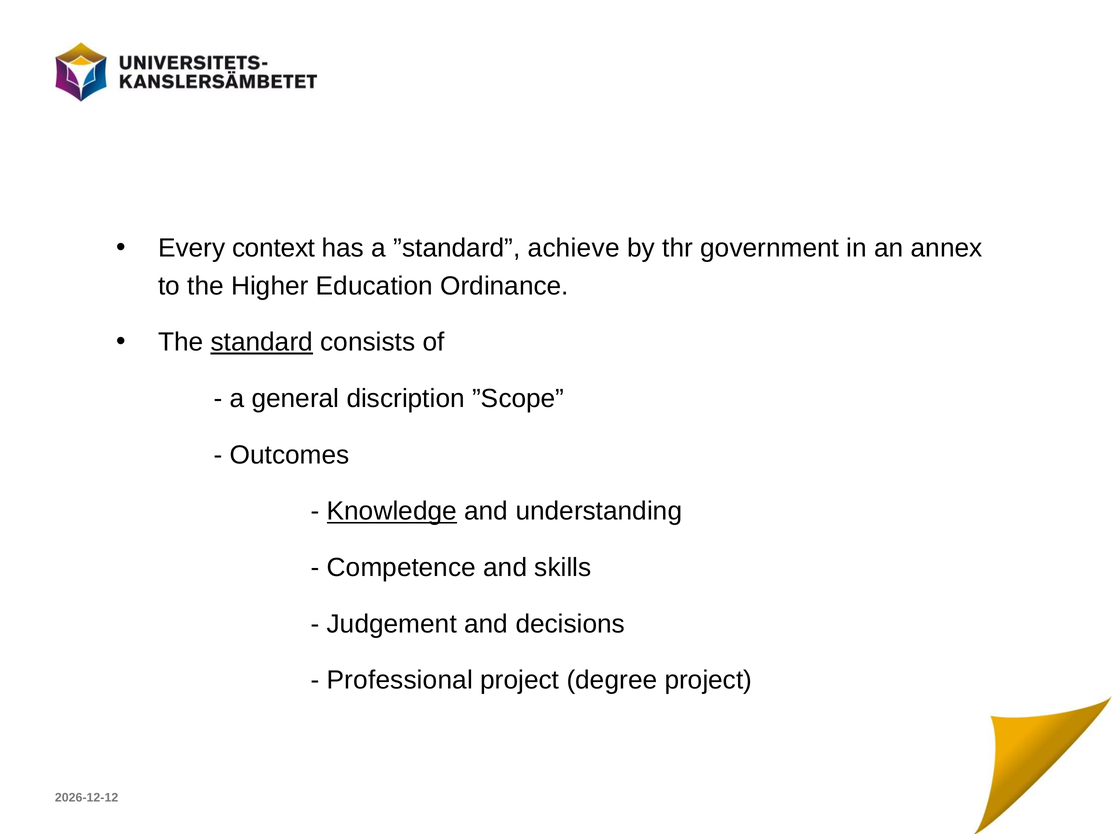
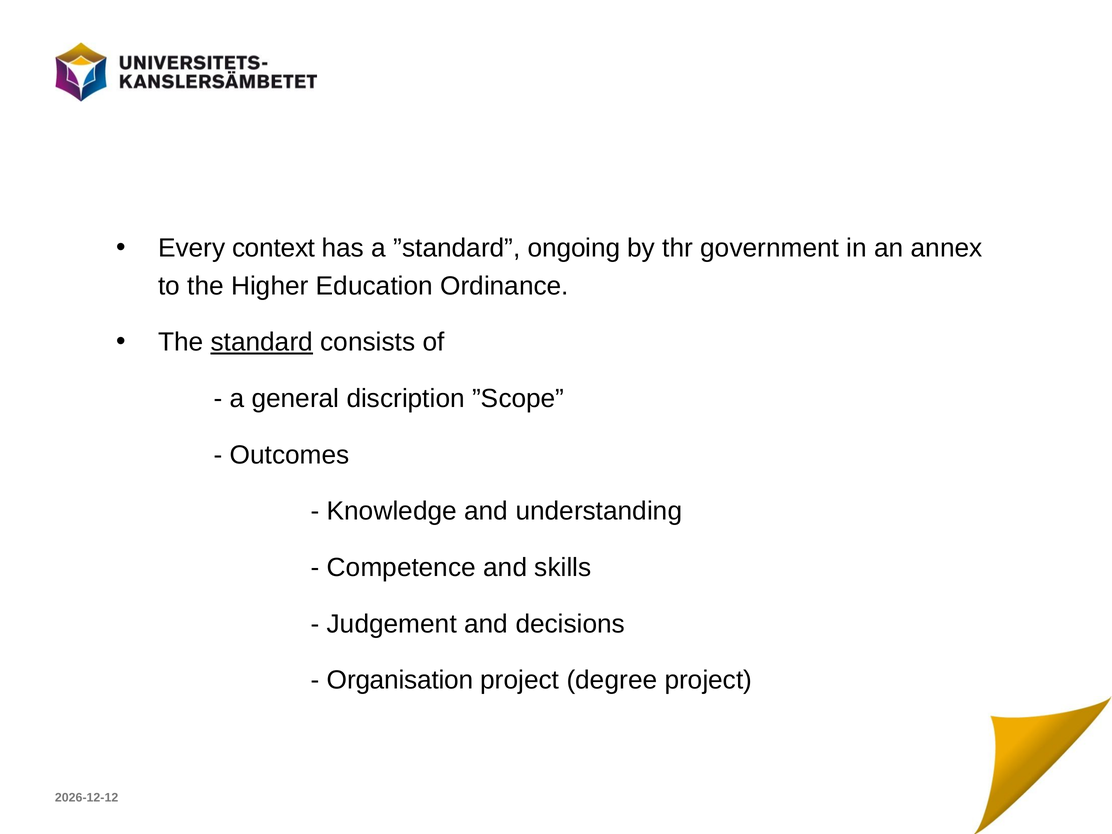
achieve: achieve -> ongoing
Knowledge underline: present -> none
Professional: Professional -> Organisation
